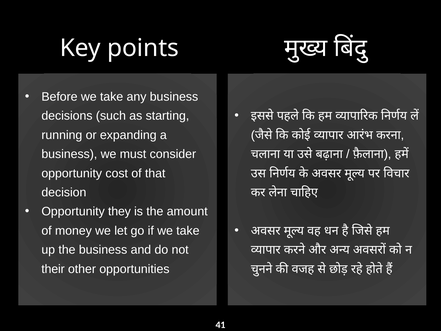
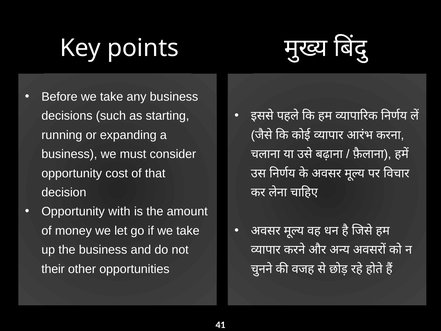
they: they -> with
